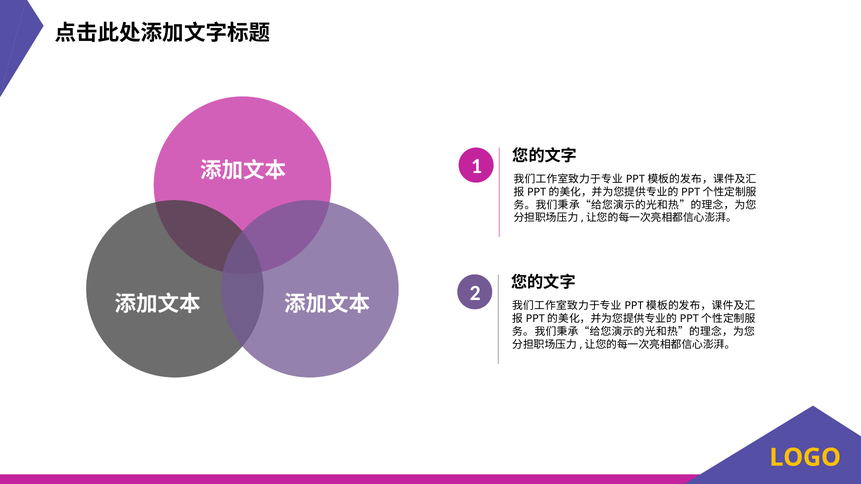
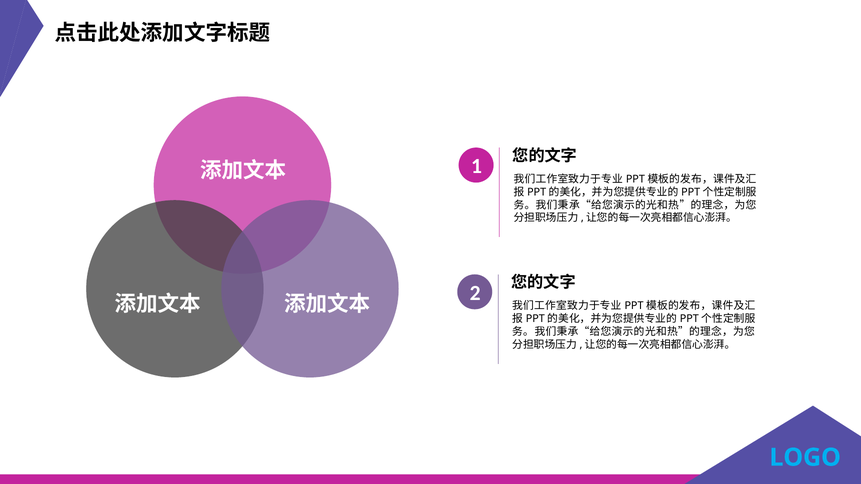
LOGO colour: yellow -> light blue
